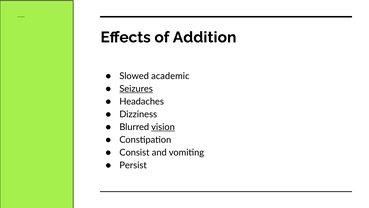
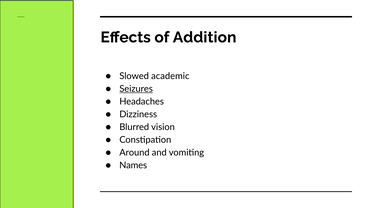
vision underline: present -> none
Consist: Consist -> Around
Persist: Persist -> Names
